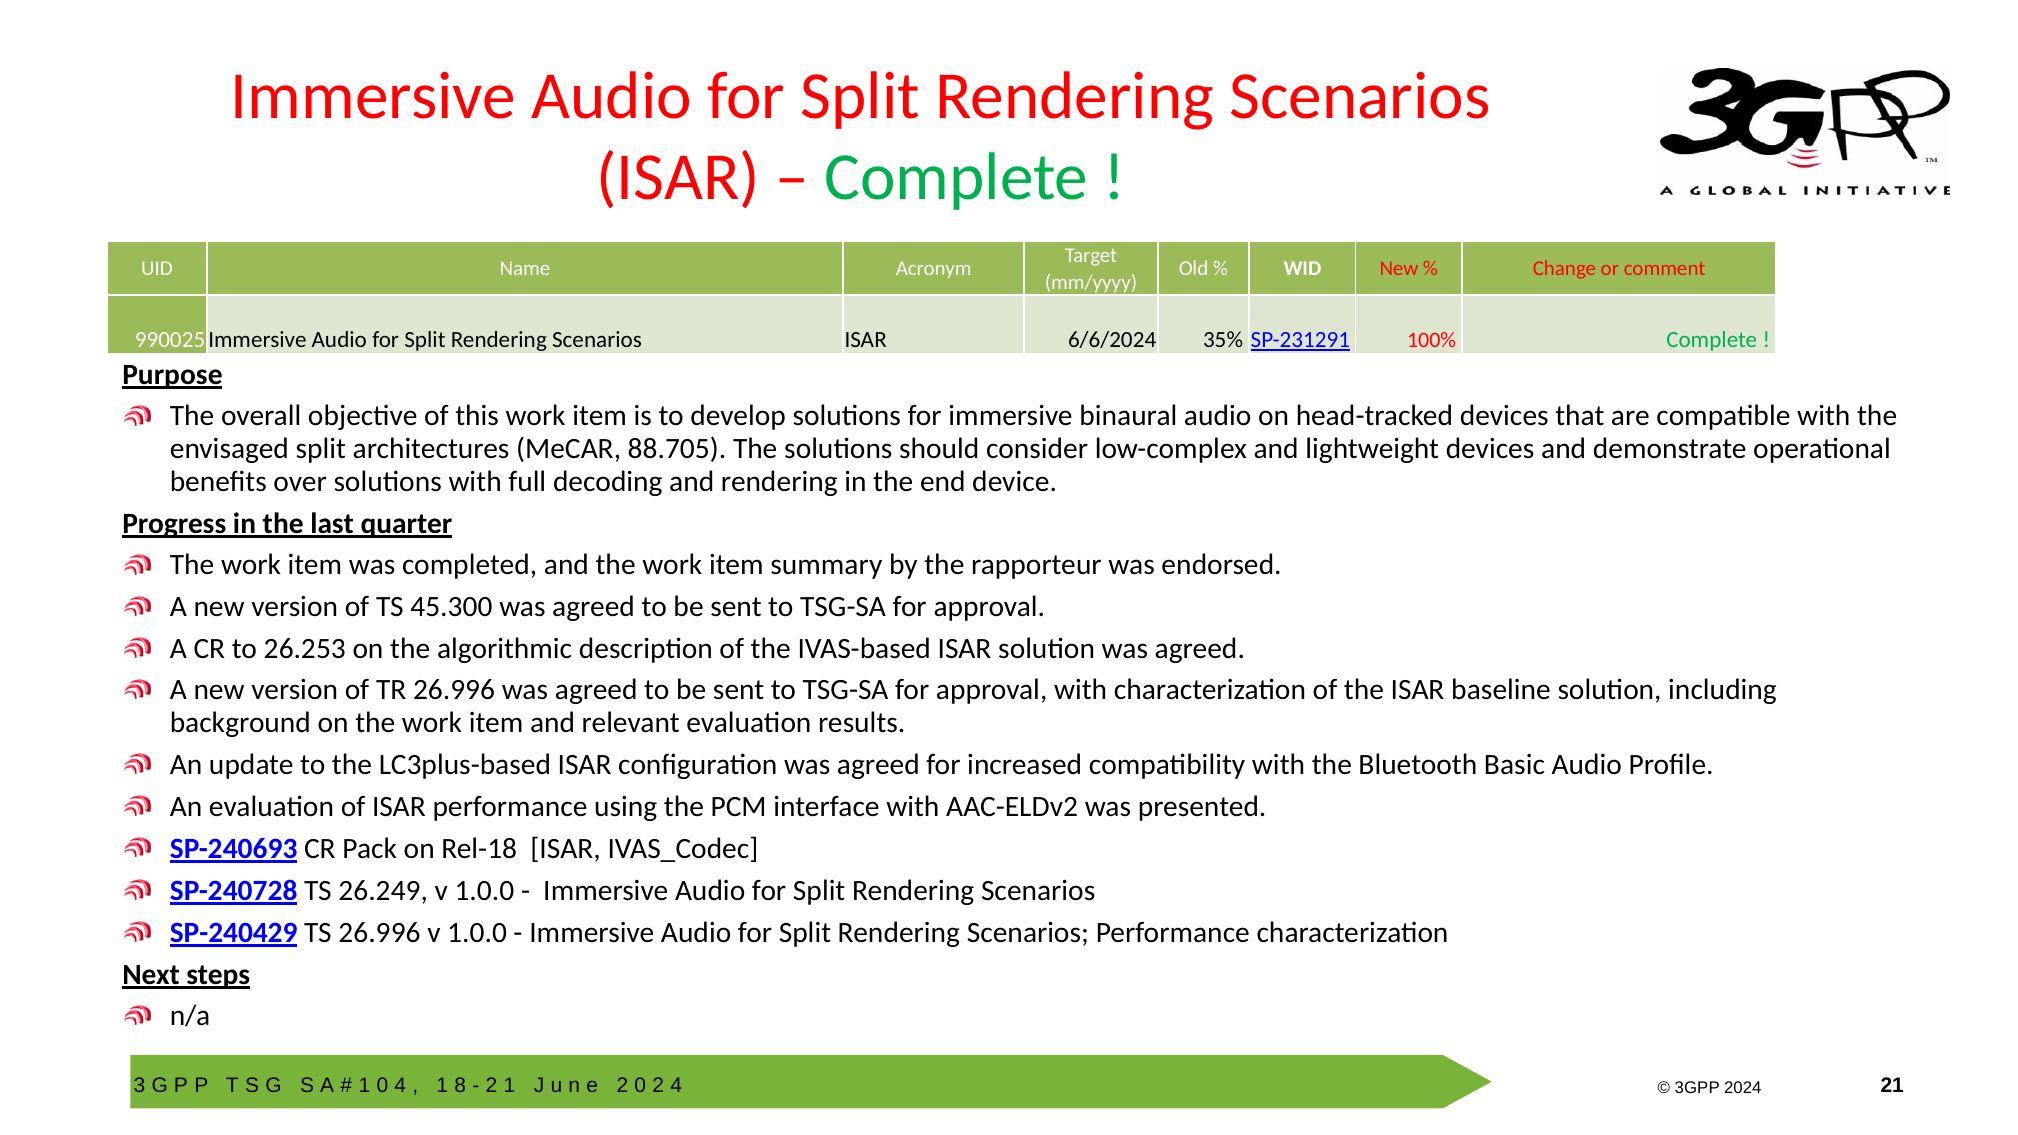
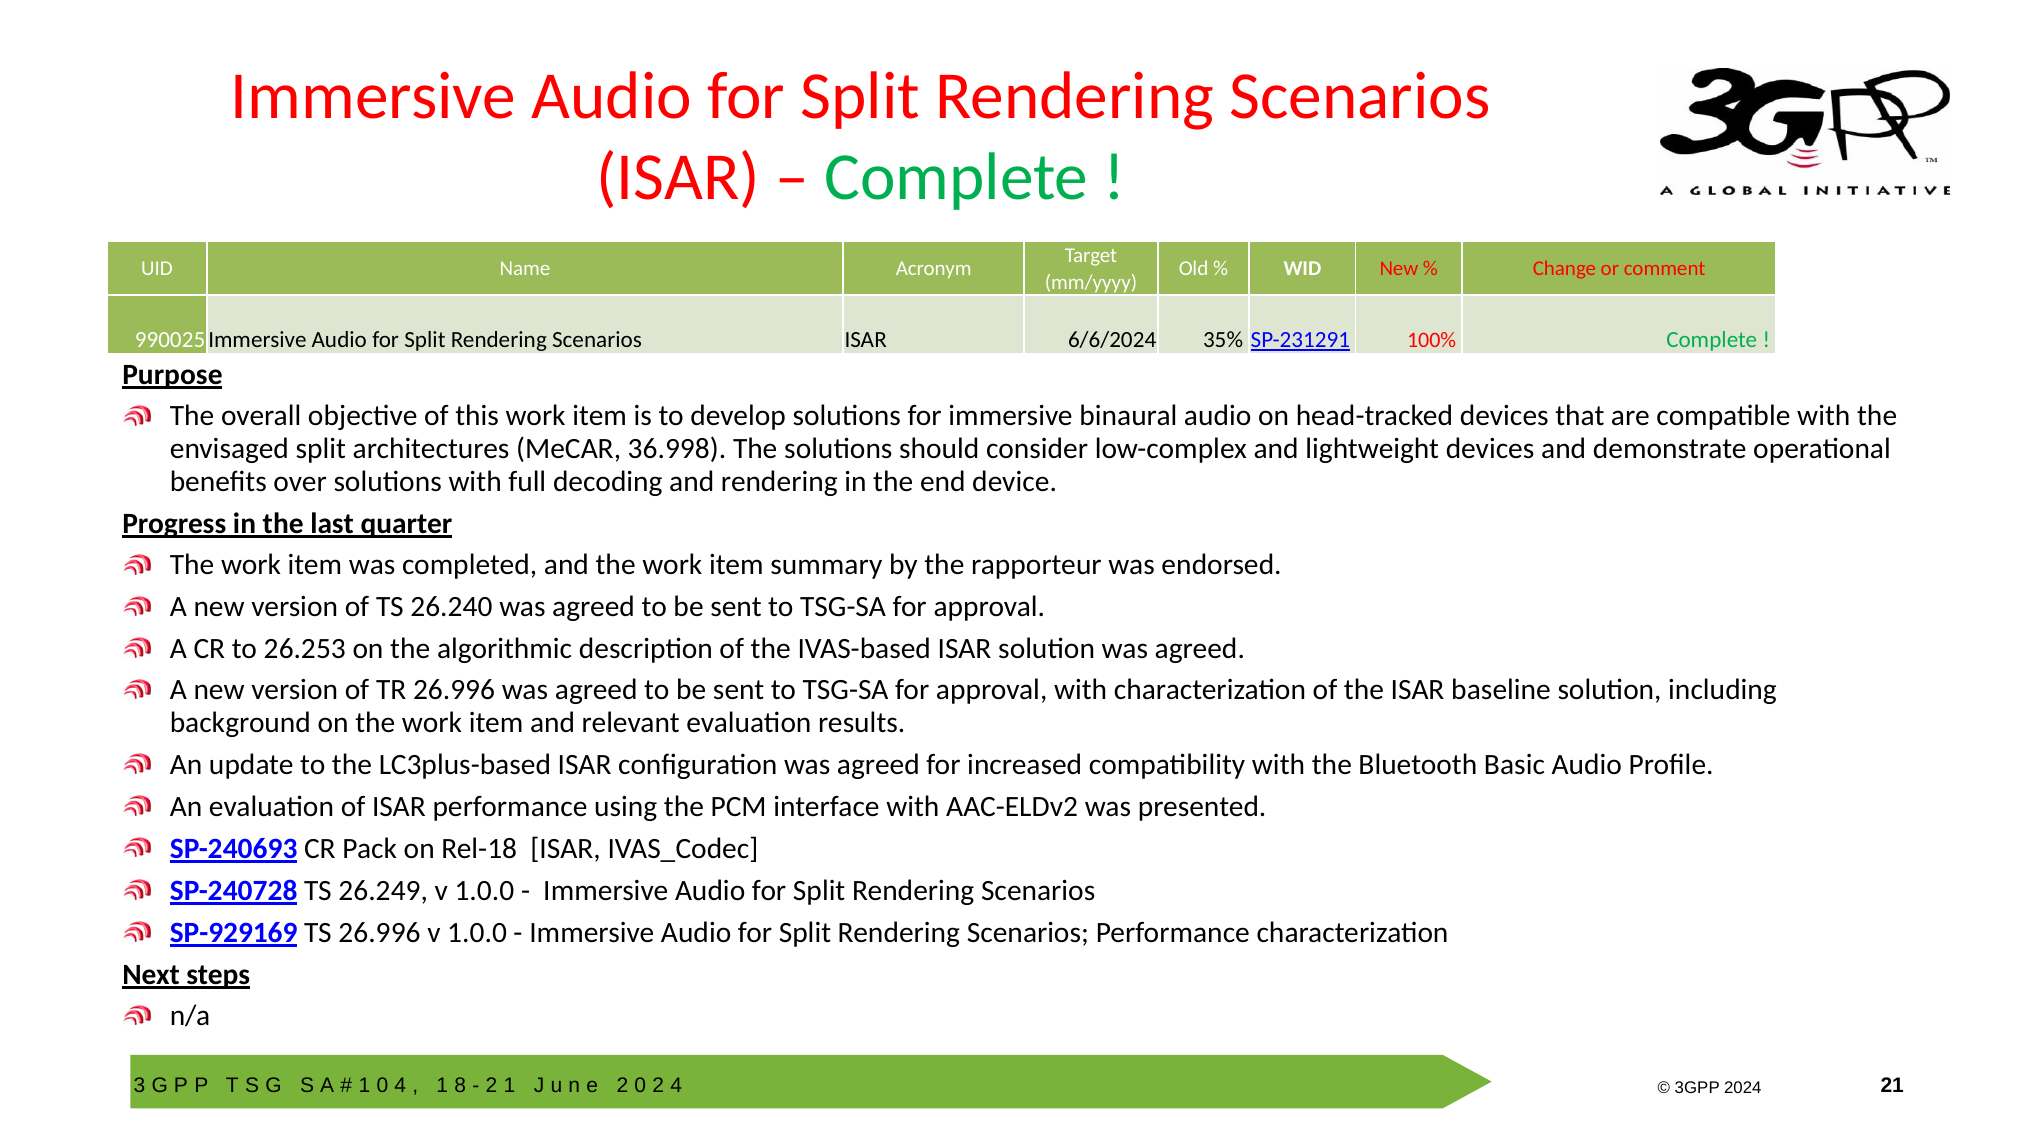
88.705: 88.705 -> 36.998
45.300: 45.300 -> 26.240
SP-240429: SP-240429 -> SP-929169
